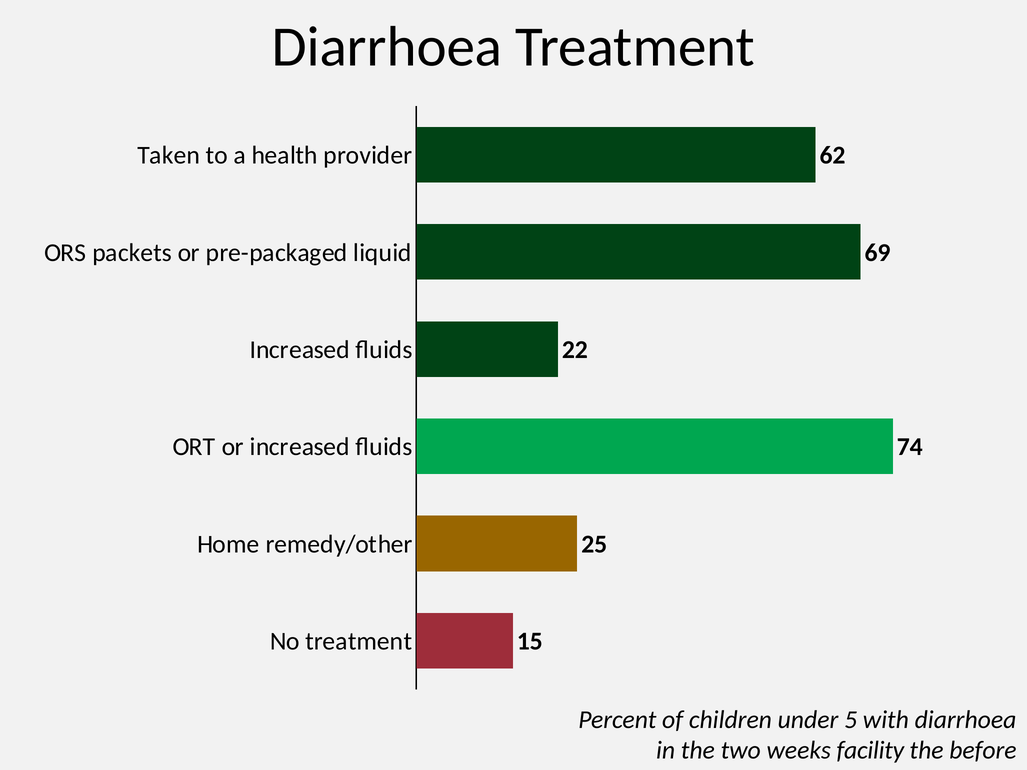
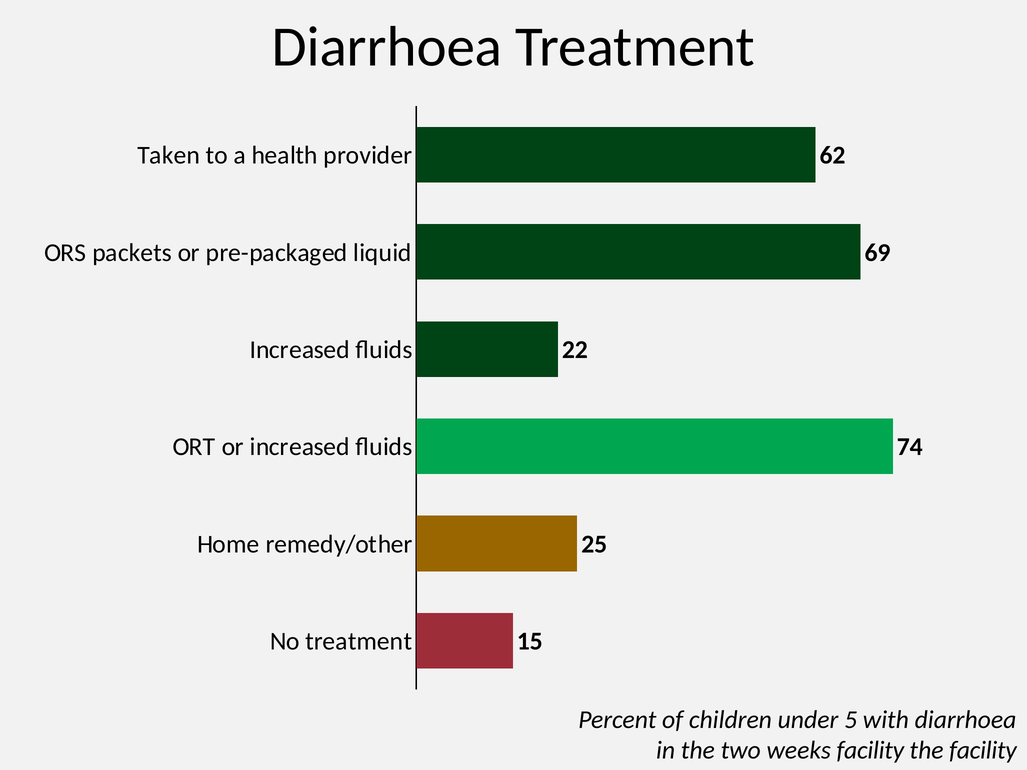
the before: before -> facility
